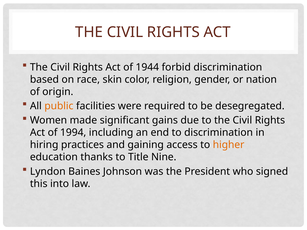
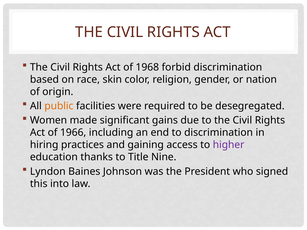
1944: 1944 -> 1968
1994: 1994 -> 1966
higher colour: orange -> purple
